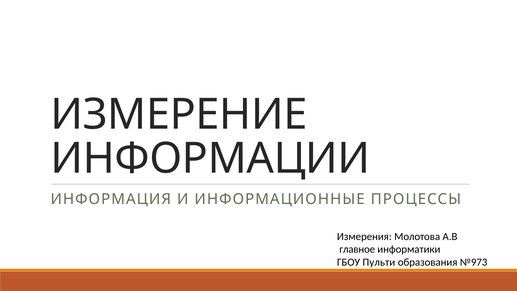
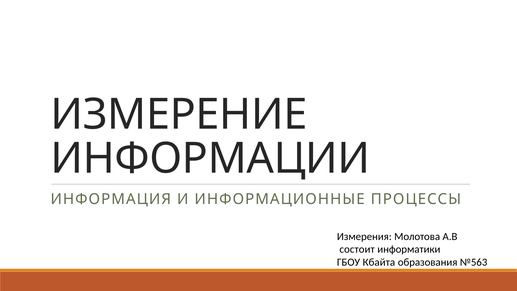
главное: главное -> состоит
Пульти: Пульти -> Кбайта
№973: №973 -> №563
